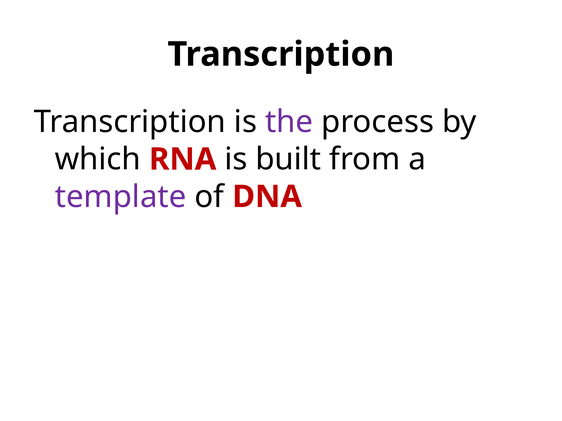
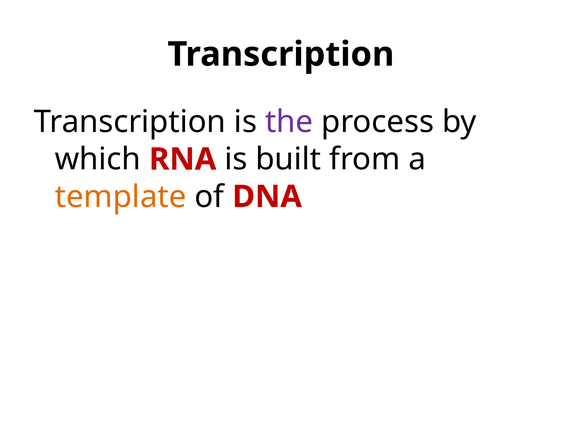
template colour: purple -> orange
